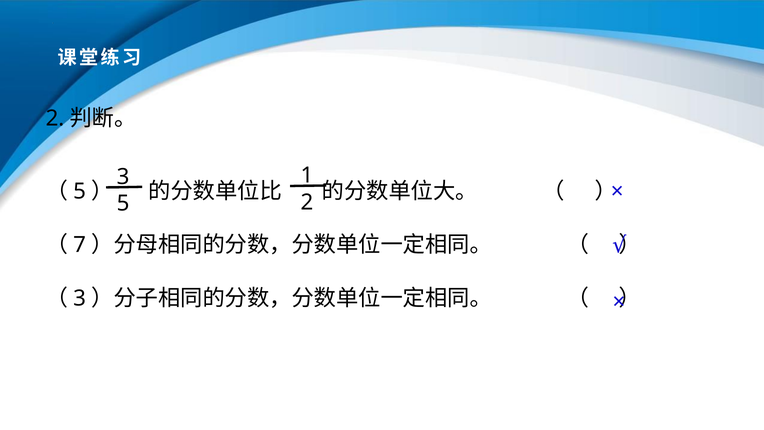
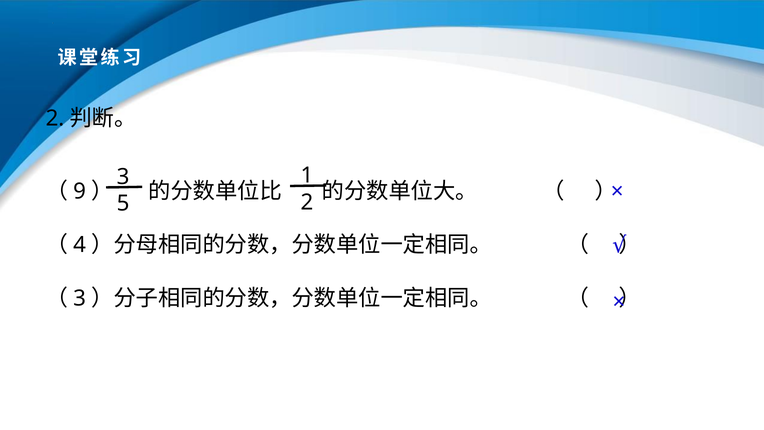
5 at (80, 191): 5 -> 9
7: 7 -> 4
